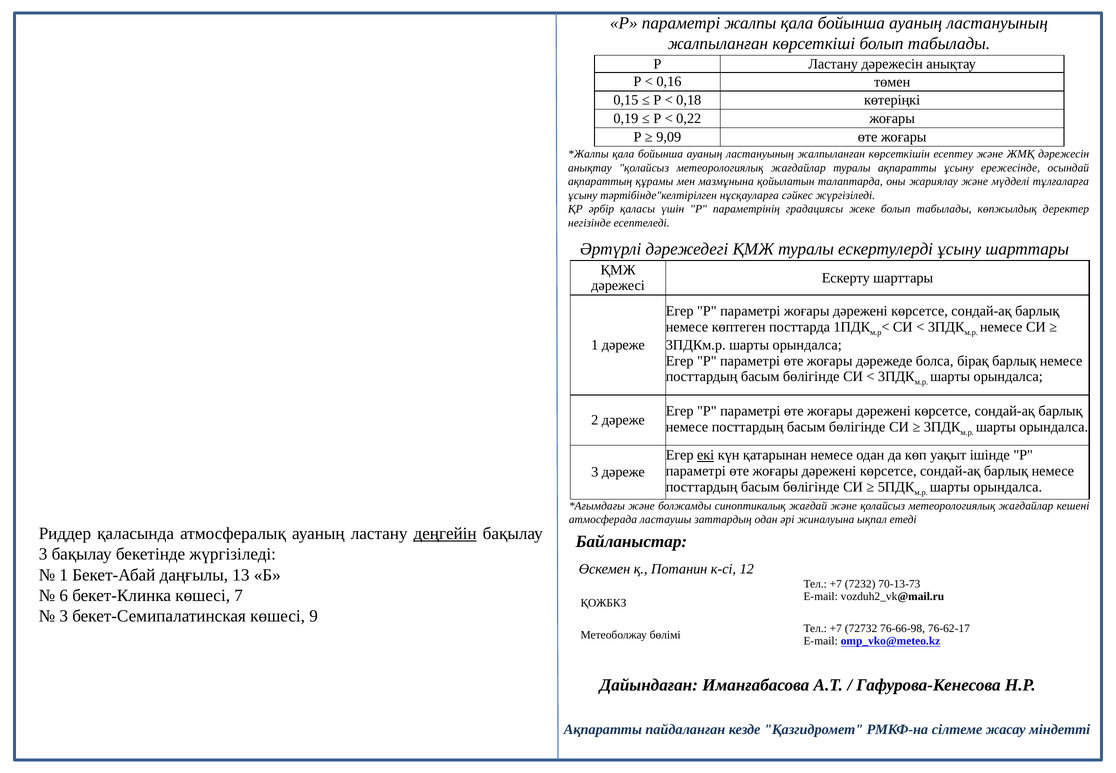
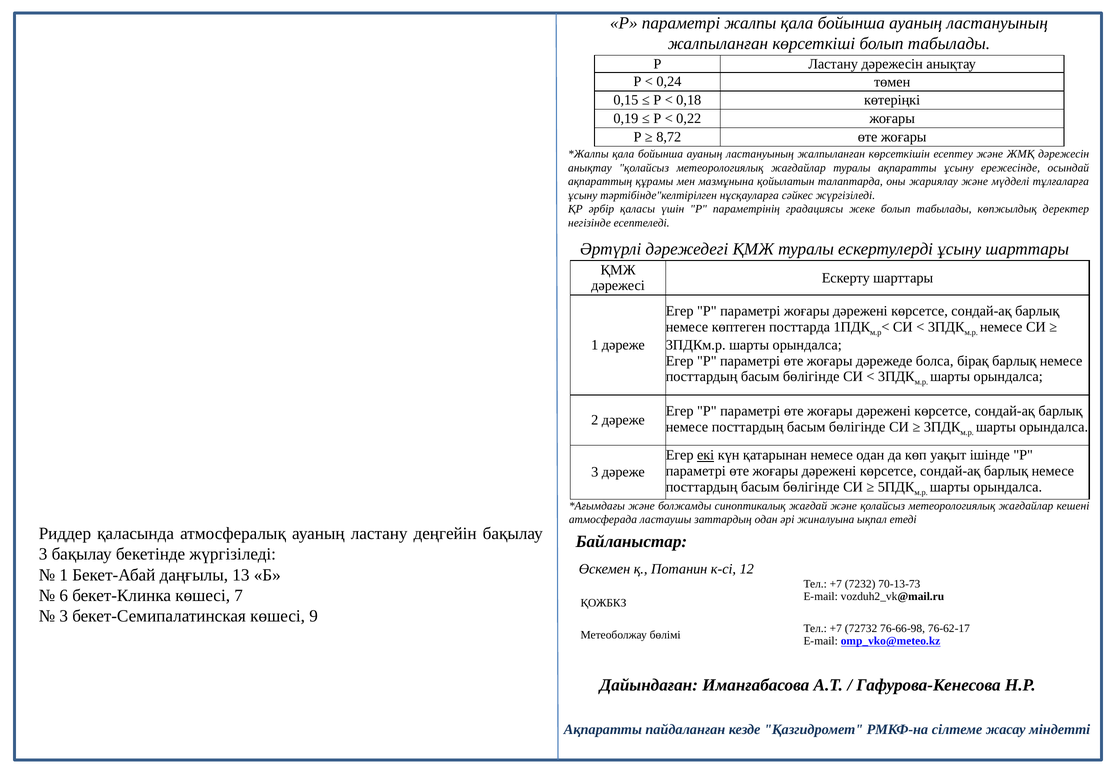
0,16: 0,16 -> 0,24
9,09: 9,09 -> 8,72
деңгейін underline: present -> none
